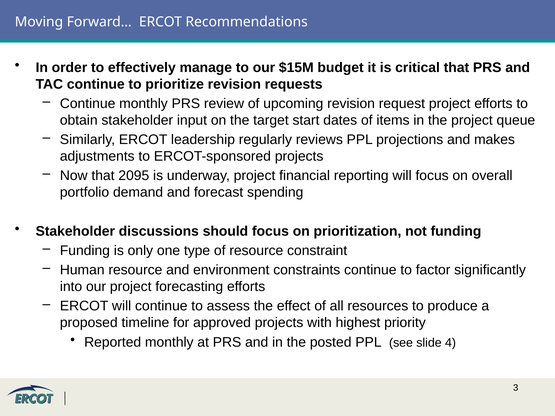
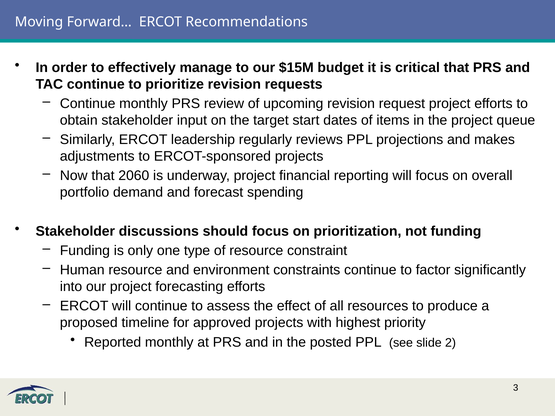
2095: 2095 -> 2060
4: 4 -> 2
